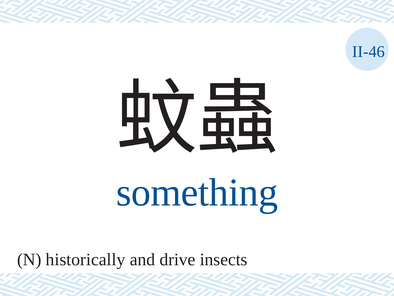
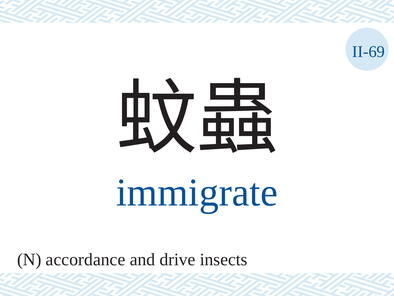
II-46: II-46 -> II-69
something: something -> immigrate
historically: historically -> accordance
